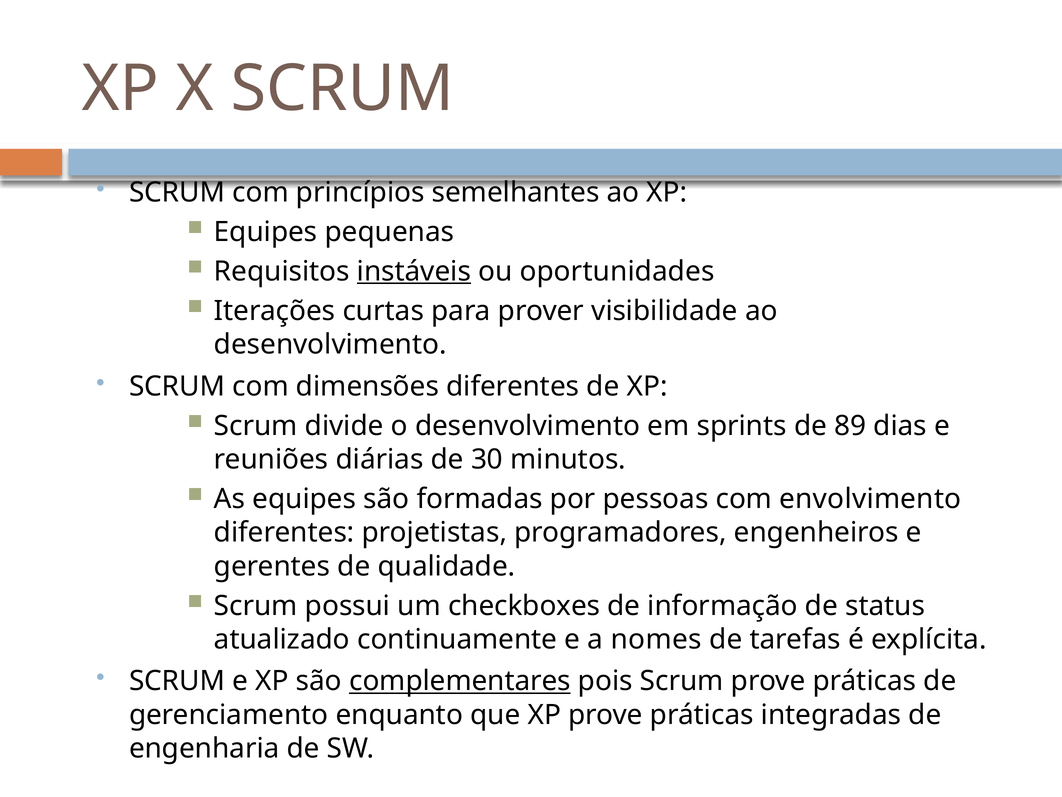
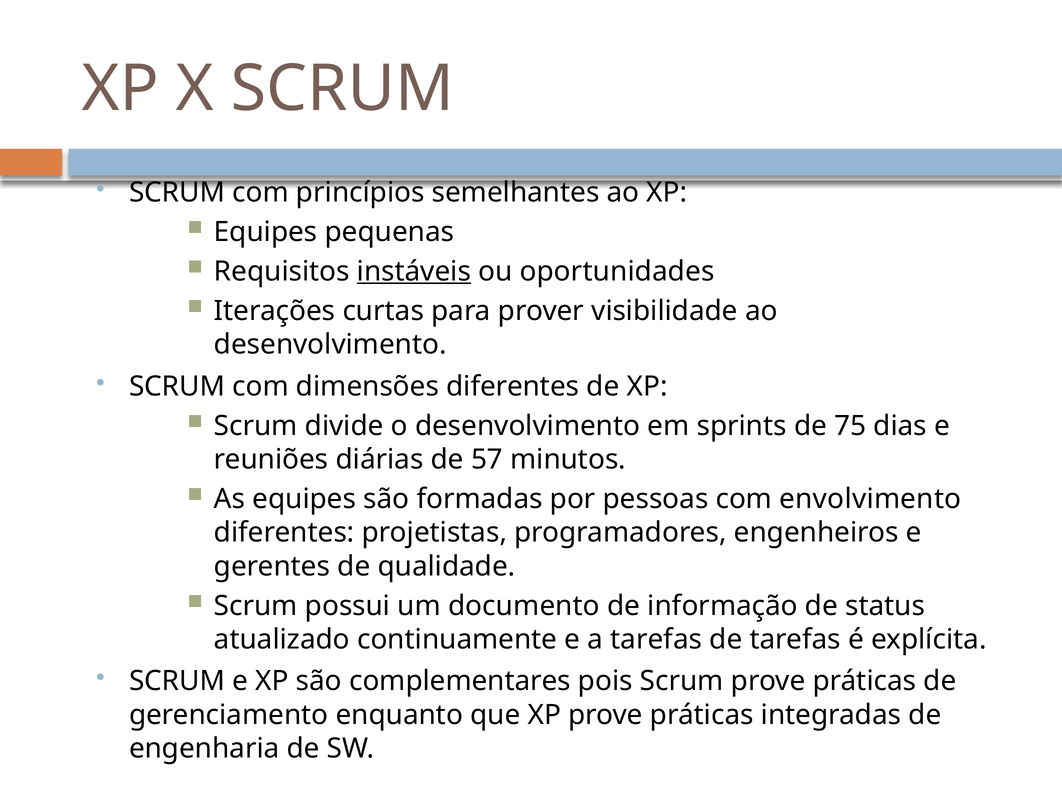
89: 89 -> 75
30: 30 -> 57
checkboxes: checkboxes -> documento
a nomes: nomes -> tarefas
complementares underline: present -> none
